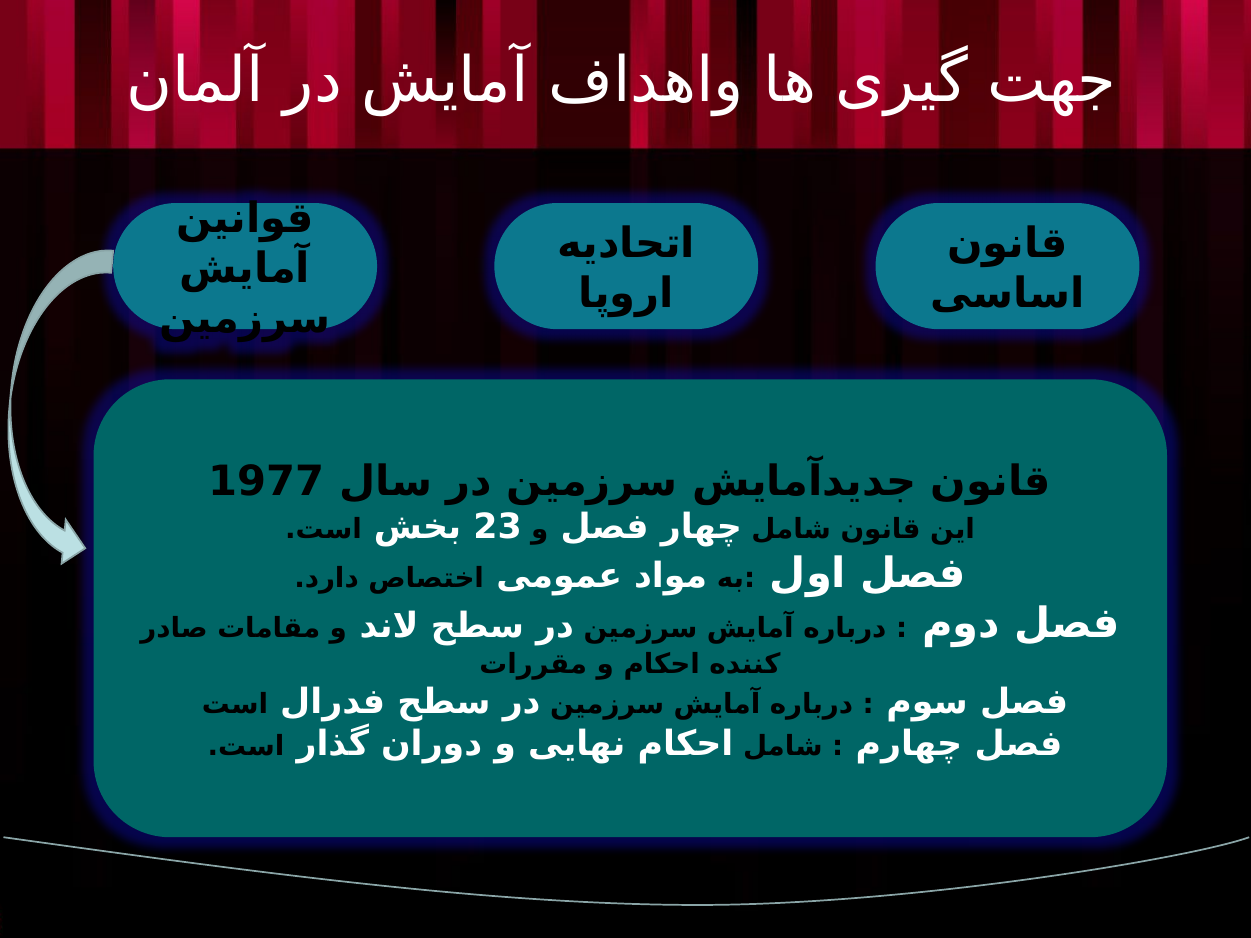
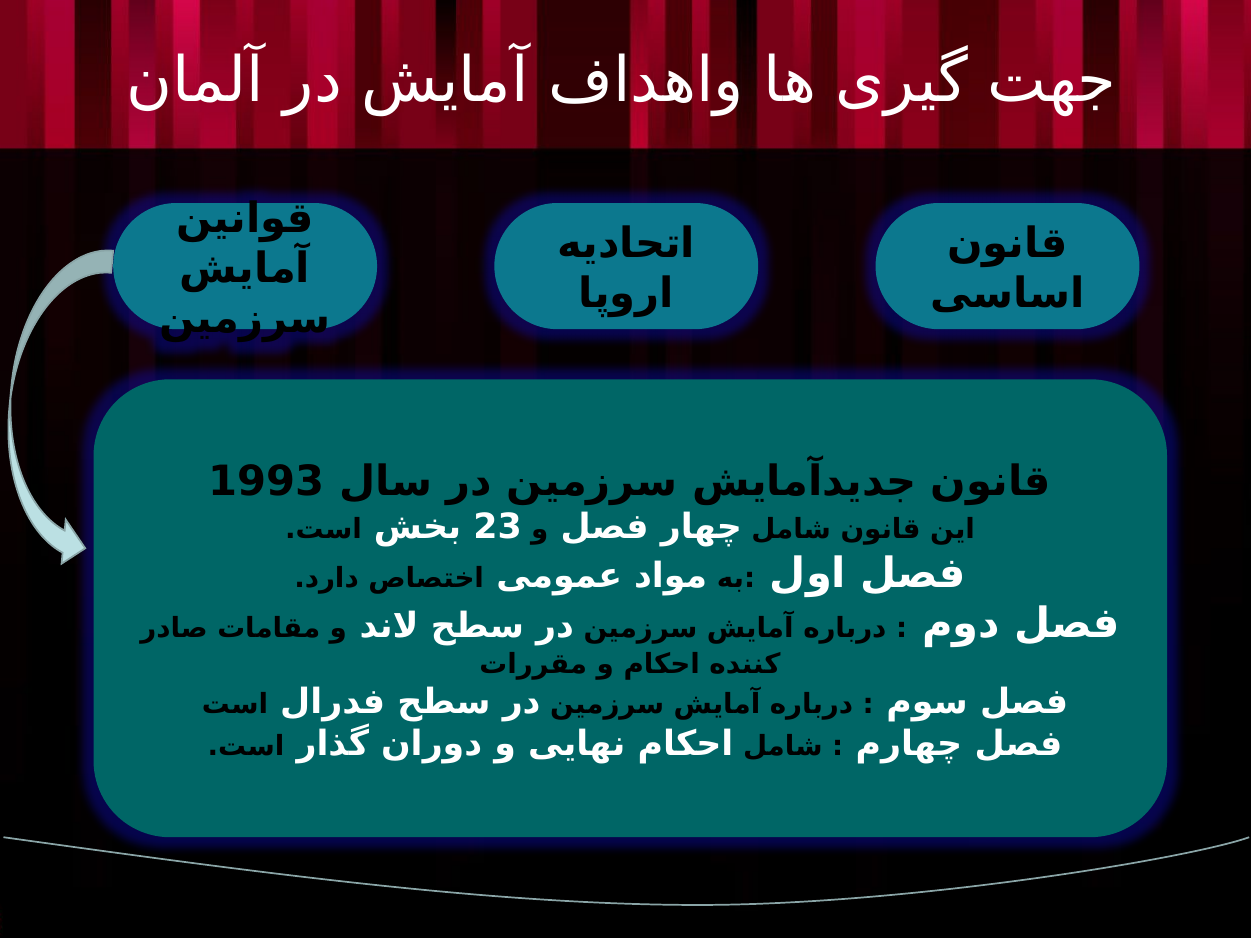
1977: 1977 -> 1993
